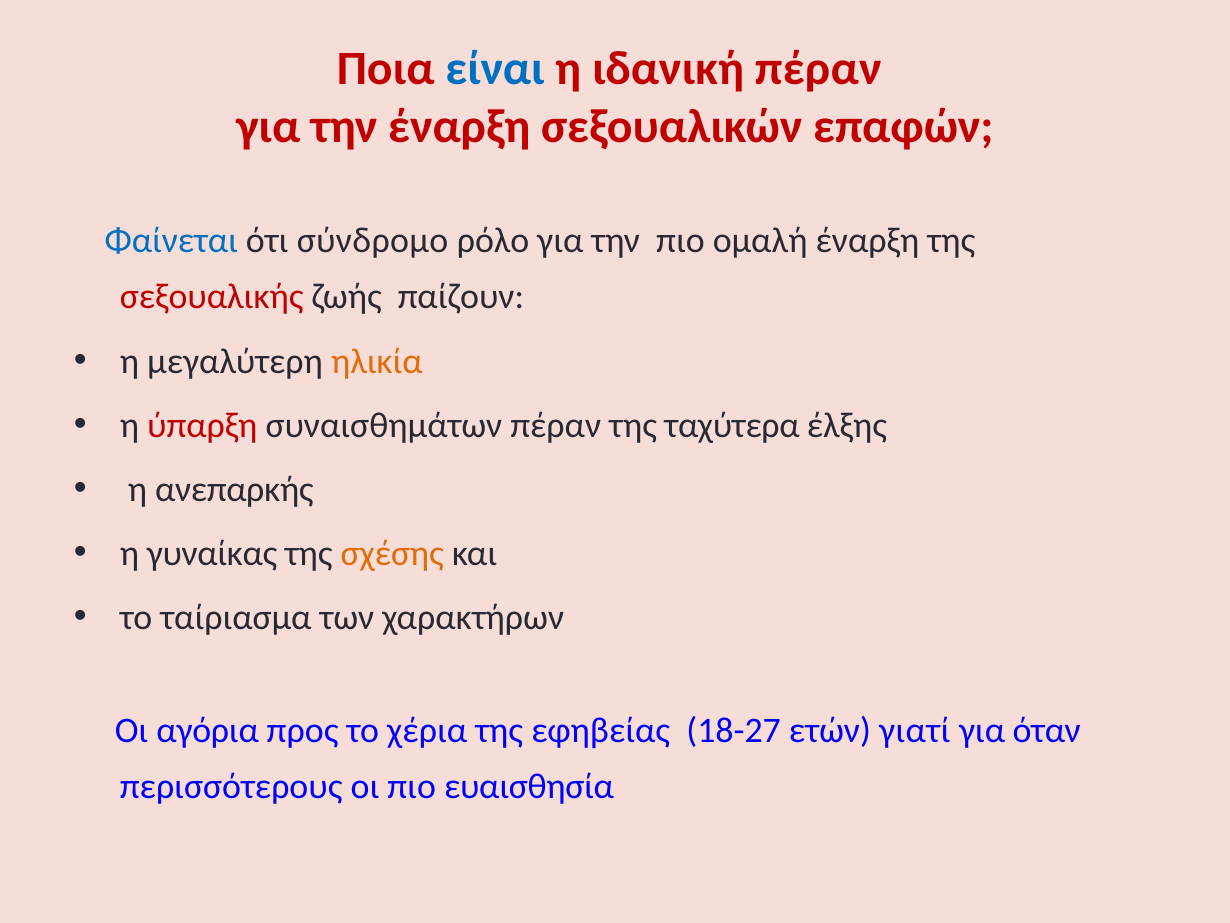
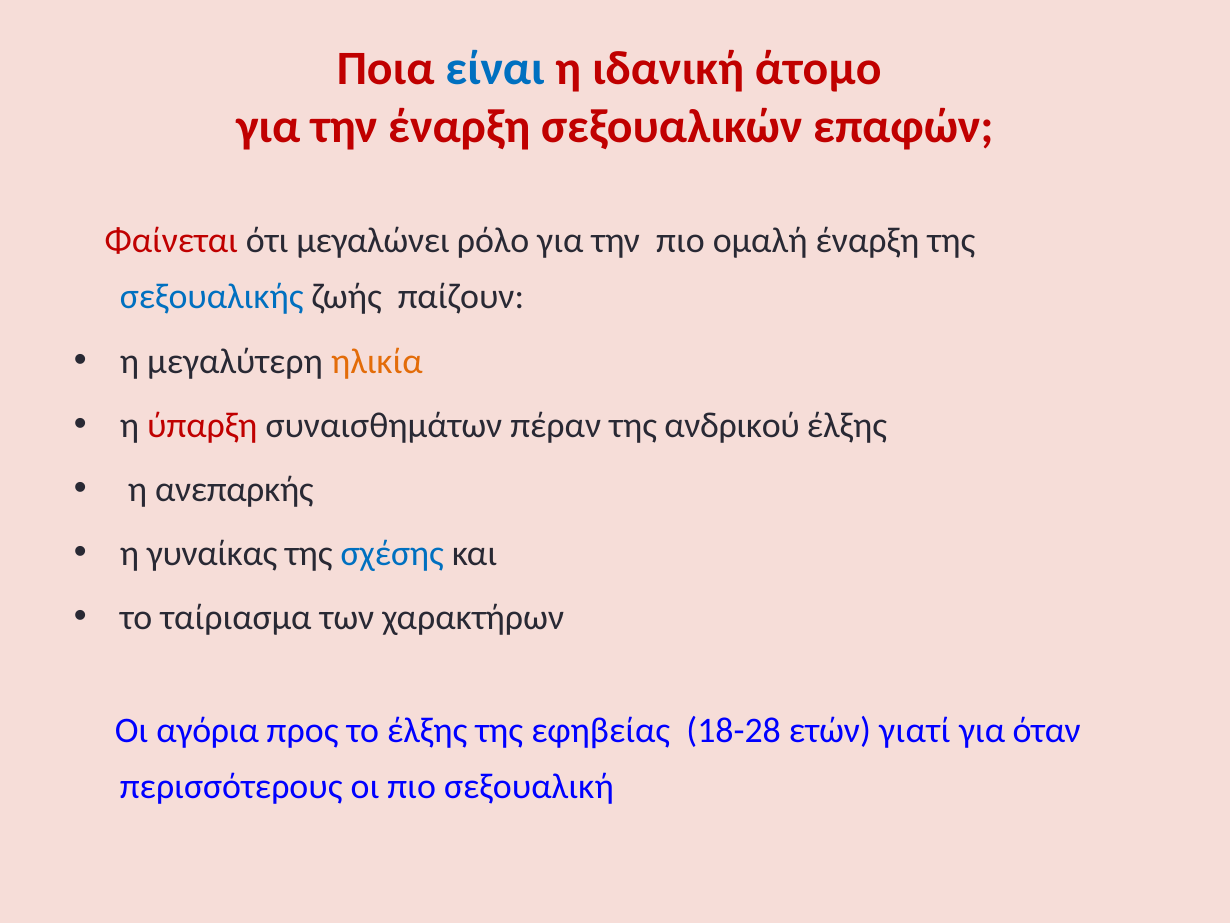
ιδανική πέραν: πέραν -> άτομο
Φαίνεται colour: blue -> red
σύνδρομο: σύνδρομο -> μεγαλώνει
σεξουαλικής colour: red -> blue
ταχύτερα: ταχύτερα -> ανδρικού
σχέσης colour: orange -> blue
το χέρια: χέρια -> έλξης
18-27: 18-27 -> 18-28
ευαισθησία: ευαισθησία -> σεξουαλική
